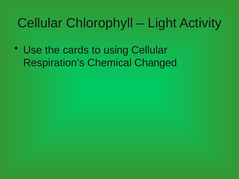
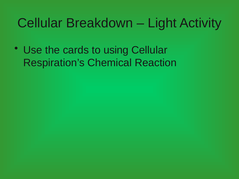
Chlorophyll: Chlorophyll -> Breakdown
Changed: Changed -> Reaction
